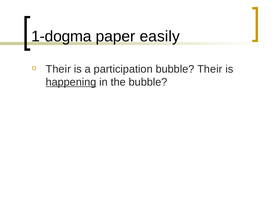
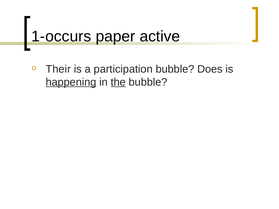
1-dogma: 1-dogma -> 1-occurs
easily: easily -> active
bubble Their: Their -> Does
the underline: none -> present
